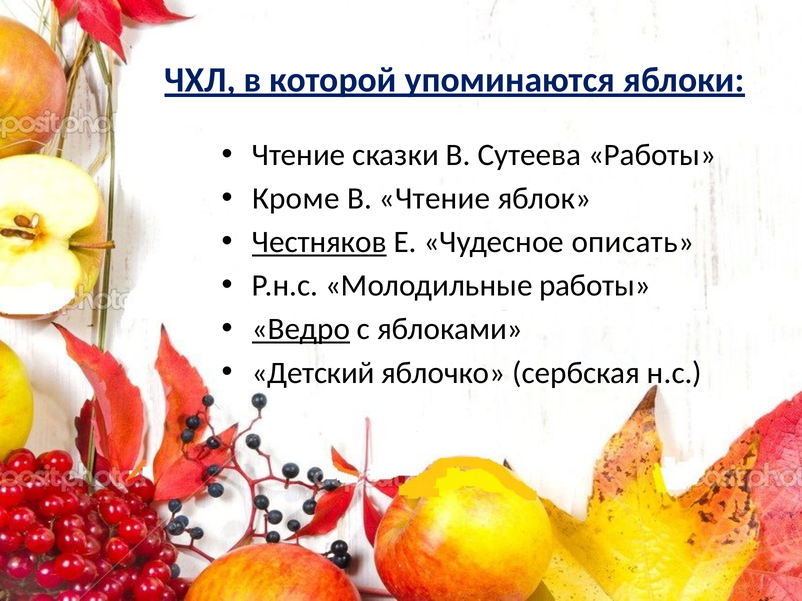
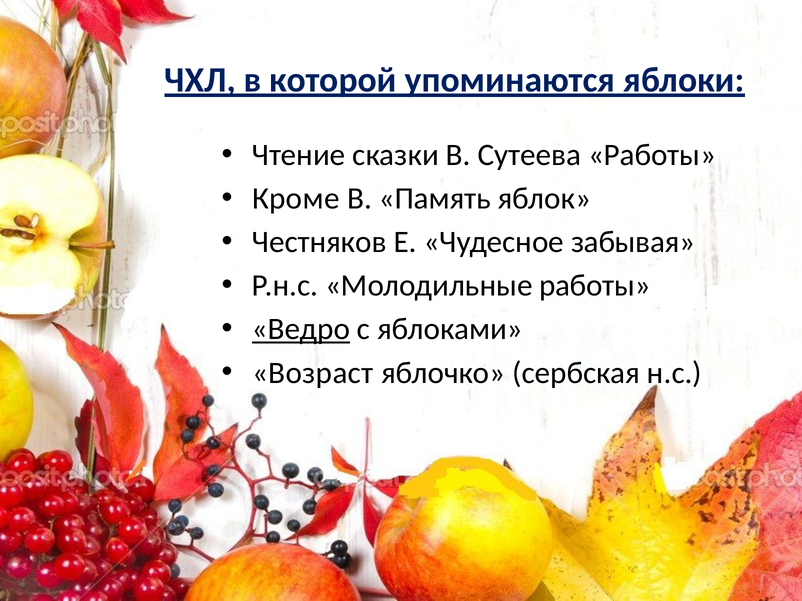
В Чтение: Чтение -> Память
Честняков underline: present -> none
описать: описать -> забывая
Детский: Детский -> Возраст
